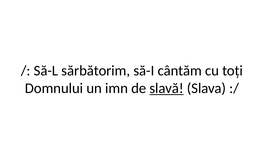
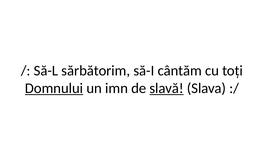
Domnului underline: none -> present
